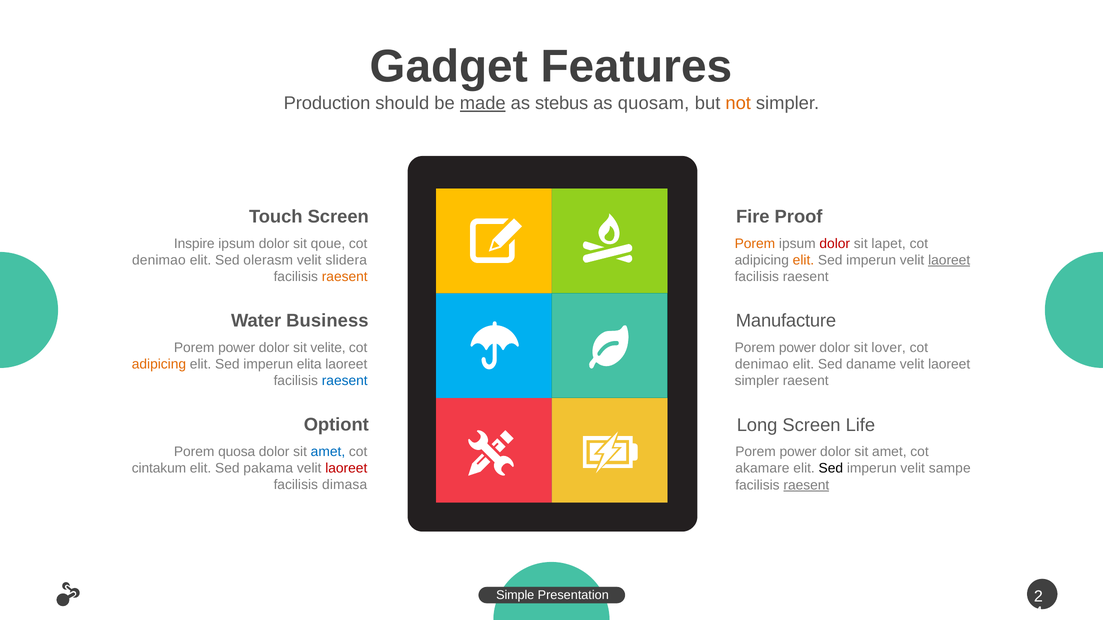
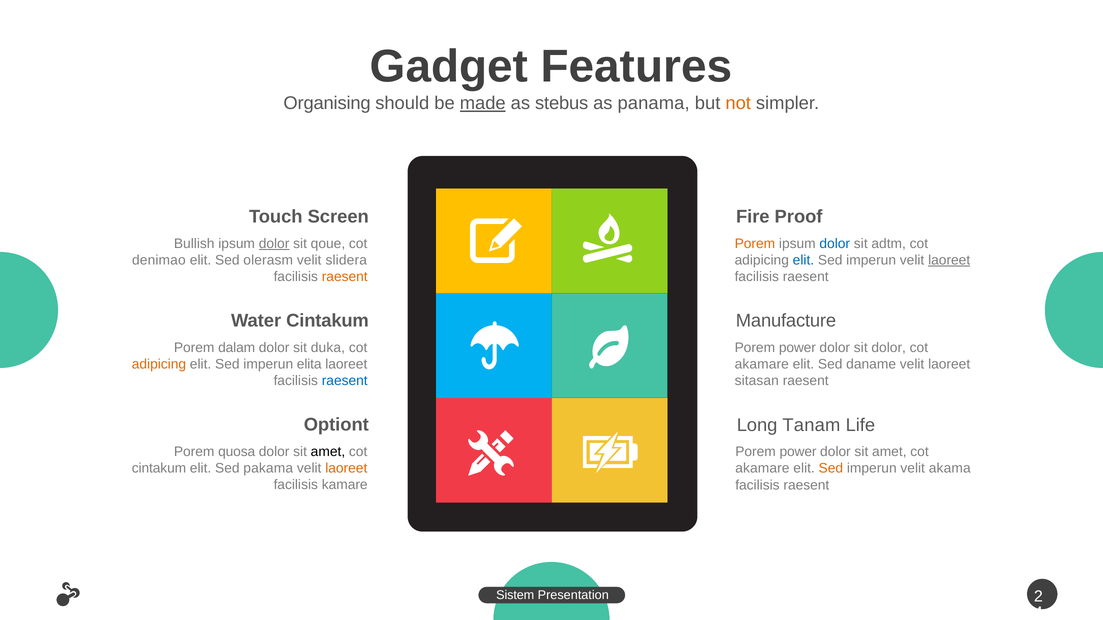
Production: Production -> Organising
quosam: quosam -> panama
Inspire: Inspire -> Bullish
dolor at (274, 244) underline: none -> present
dolor at (835, 244) colour: red -> blue
lapet: lapet -> adtm
elit at (803, 260) colour: orange -> blue
Water Business: Business -> Cintakum
power at (237, 348): power -> dalam
velite: velite -> duka
sit lover: lover -> dolor
denimao at (762, 364): denimao -> akamare
simpler at (757, 381): simpler -> sitasan
Long Screen: Screen -> Tanam
amet at (328, 452) colour: blue -> black
laoreet at (346, 469) colour: red -> orange
Sed at (831, 469) colour: black -> orange
sampe: sampe -> akama
dimasa: dimasa -> kamare
raesent at (806, 485) underline: present -> none
Simple: Simple -> Sistem
